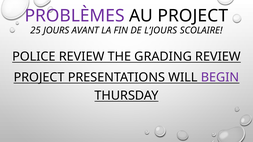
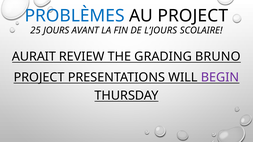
PROBLÈMES colour: purple -> blue
POLICE: POLICE -> AURAIT
GRADING REVIEW: REVIEW -> BRUNO
